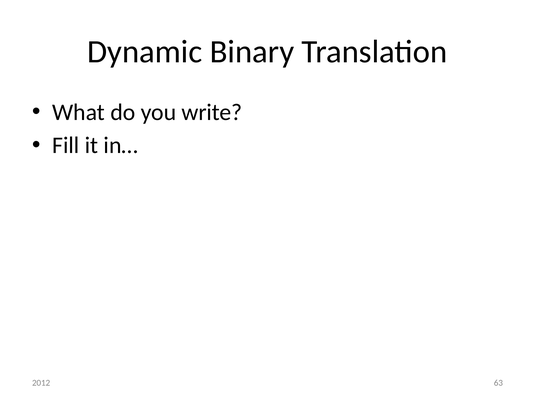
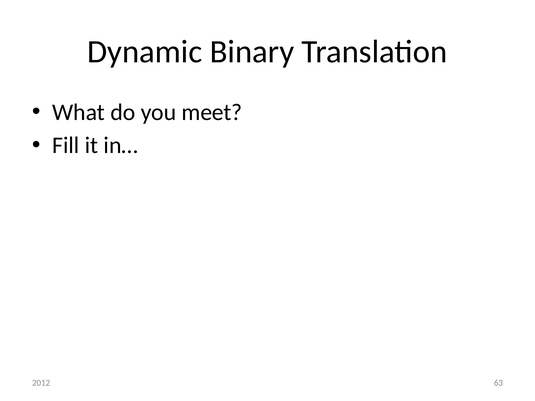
write: write -> meet
